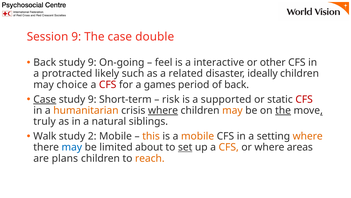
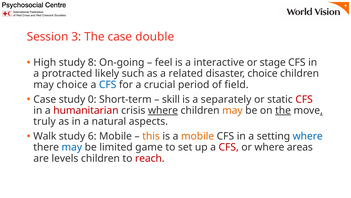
Session 9: 9 -> 3
Back at (45, 62): Back -> High
9 at (92, 62): 9 -> 8
other: other -> stage
disaster ideally: ideally -> choice
CFS at (108, 84) colour: red -> blue
games: games -> crucial
of back: back -> field
Case at (45, 99) underline: present -> none
9 at (92, 99): 9 -> 0
risk: risk -> skill
supported: supported -> separately
humanitarian colour: orange -> red
siblings: siblings -> aspects
2: 2 -> 6
where at (308, 136) colour: orange -> blue
about: about -> game
set underline: present -> none
CFS at (229, 147) colour: orange -> red
plans: plans -> levels
reach colour: orange -> red
